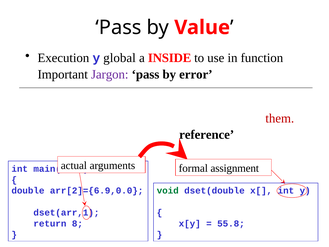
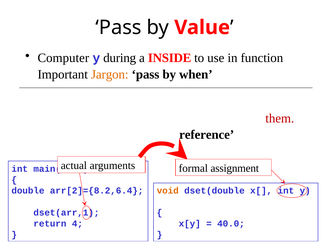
Execution: Execution -> Computer
global: global -> during
Jargon at (110, 74) colour: purple -> orange
error: error -> when
void colour: green -> orange
arr[2]={6.9,0.0: arr[2]={6.9,0.0 -> arr[2]={8.2,6.4
8: 8 -> 4
55.8: 55.8 -> 40.0
